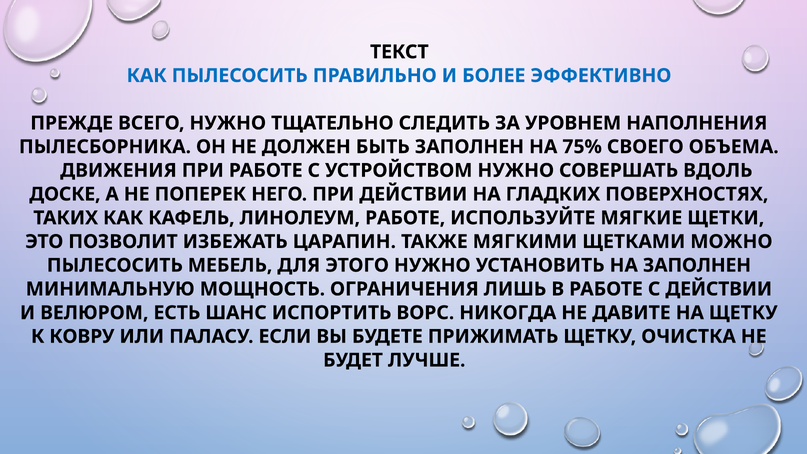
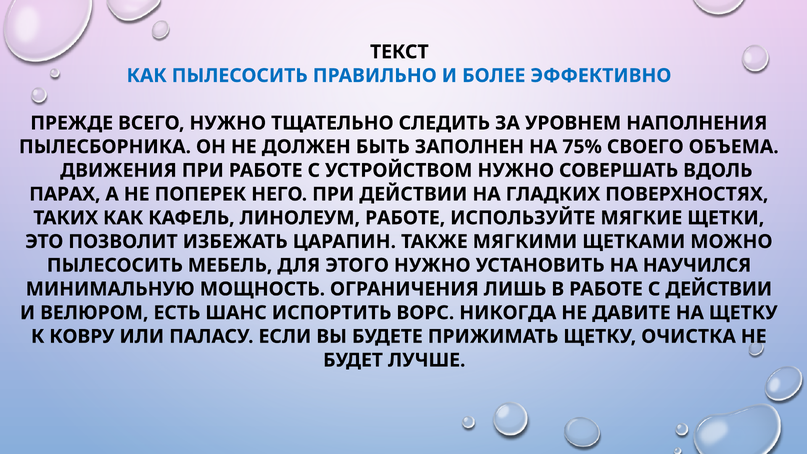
ДОСКЕ: ДОСКЕ -> ПАРАХ
НА ЗАПОЛНЕН: ЗАПОЛНЕН -> НАУЧИЛСЯ
